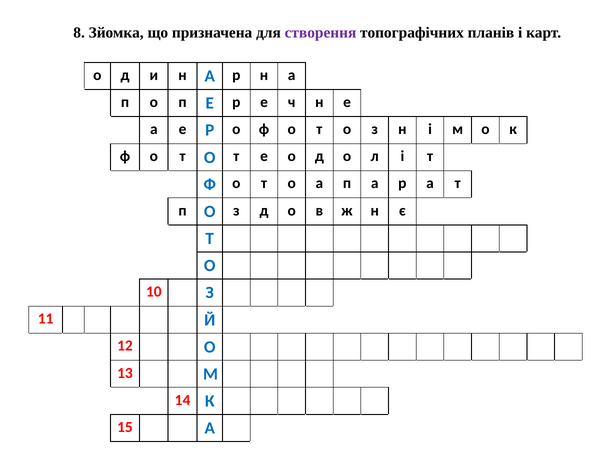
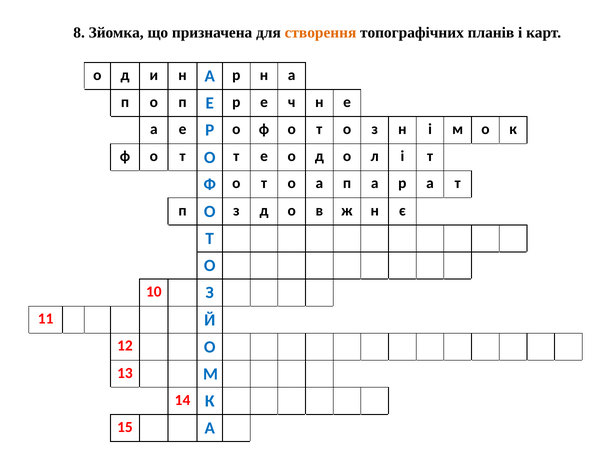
створення colour: purple -> orange
